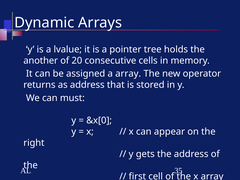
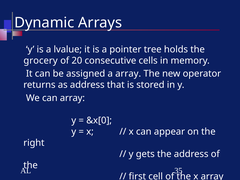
another: another -> grocery
can must: must -> array
